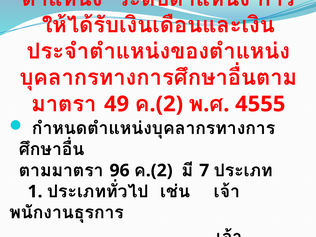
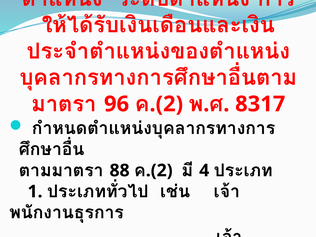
49: 49 -> 96
4555: 4555 -> 8317
96: 96 -> 88
7: 7 -> 4
